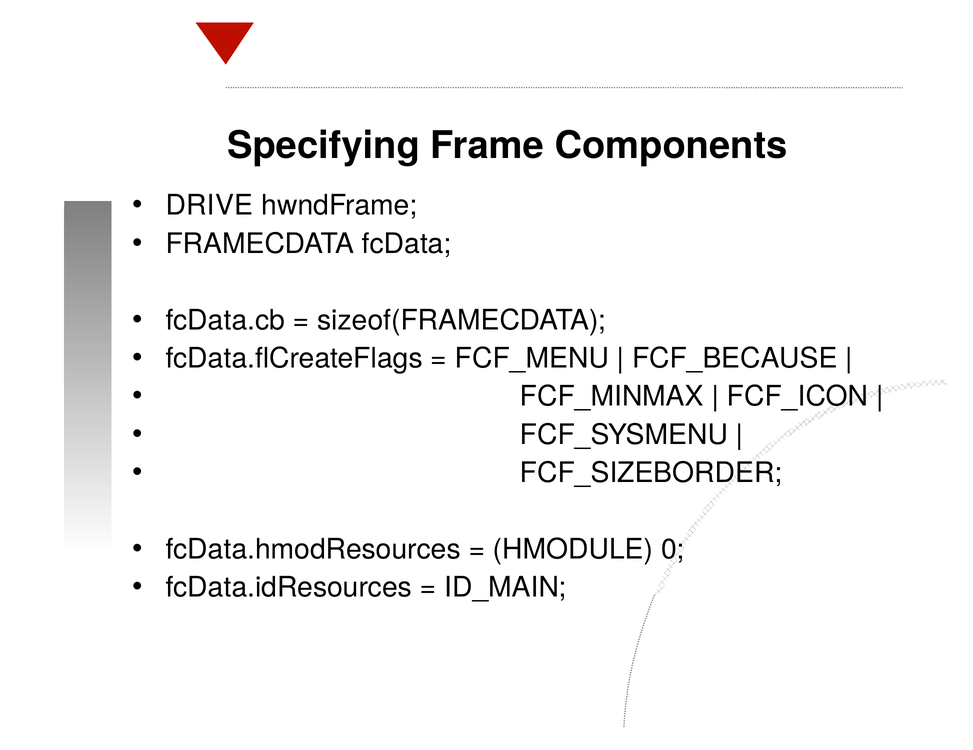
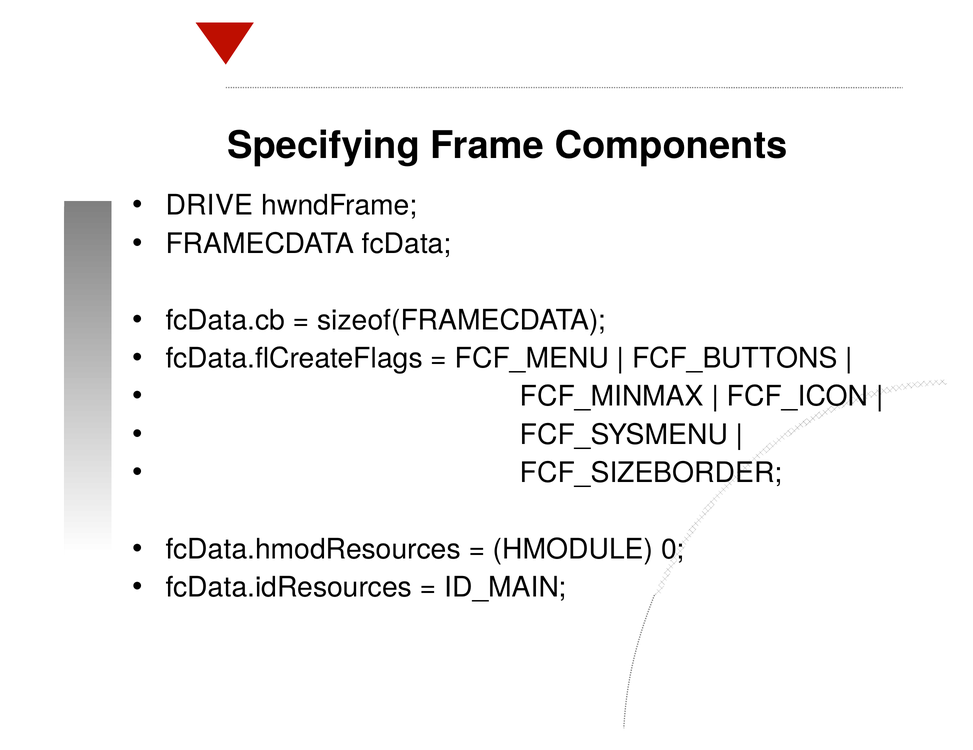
FCF_BECAUSE: FCF_BECAUSE -> FCF_BUTTONS
